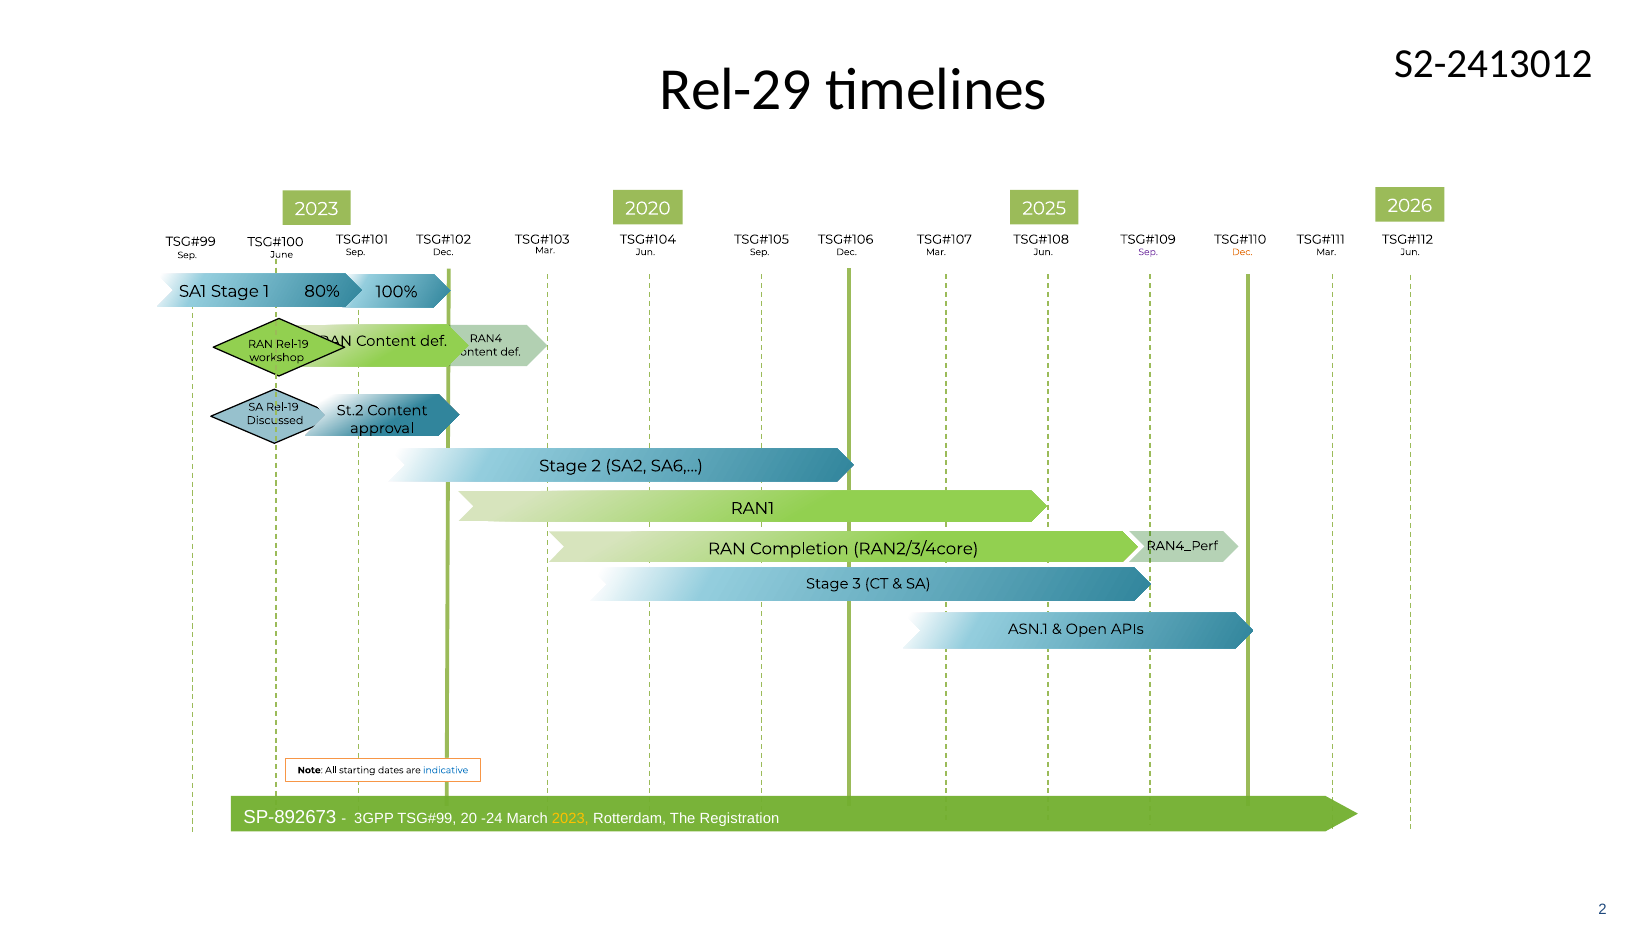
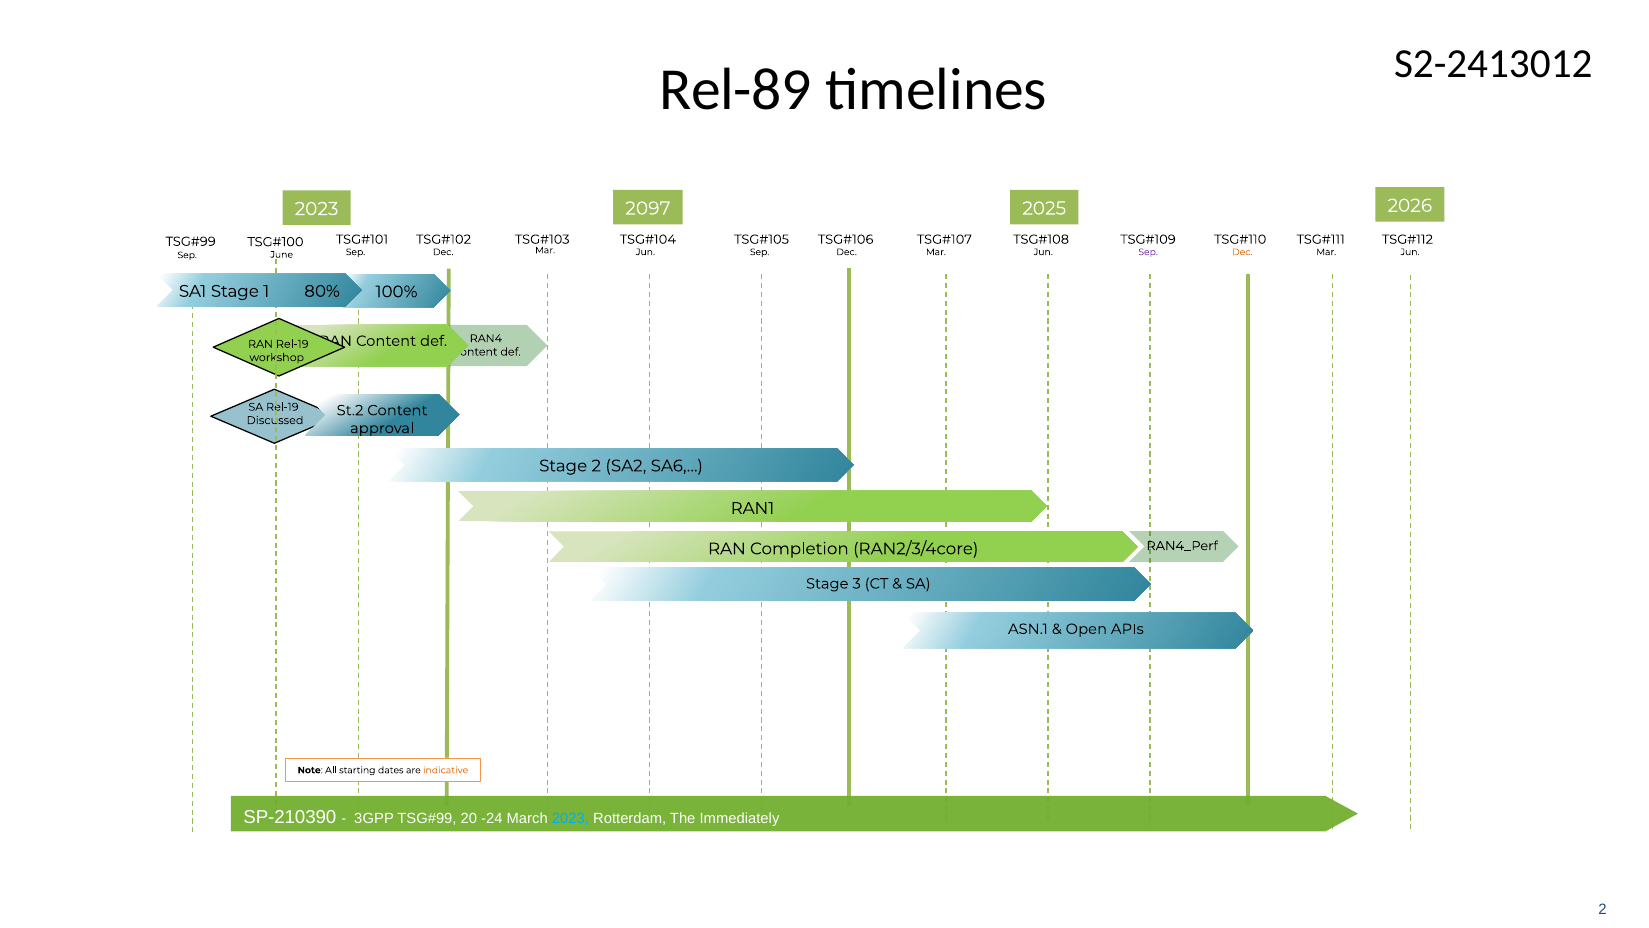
Rel-29: Rel-29 -> Rel-89
2020: 2020 -> 2097
indicative colour: blue -> orange
SP-892673: SP-892673 -> SP-210390
2023 at (570, 818) colour: yellow -> light blue
Registration: Registration -> Immediately
